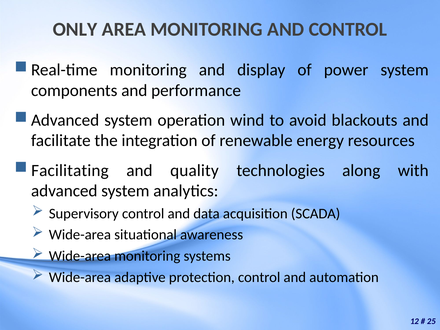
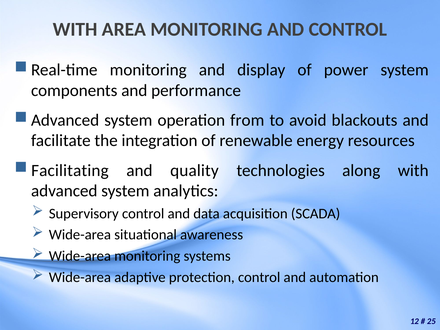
ONLY at (75, 29): ONLY -> WITH
wind: wind -> from
